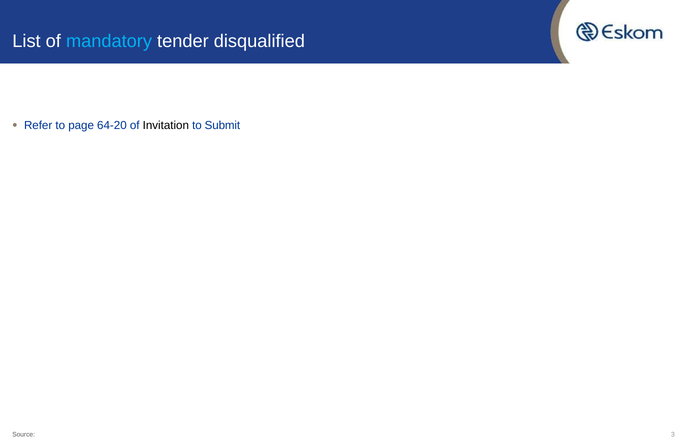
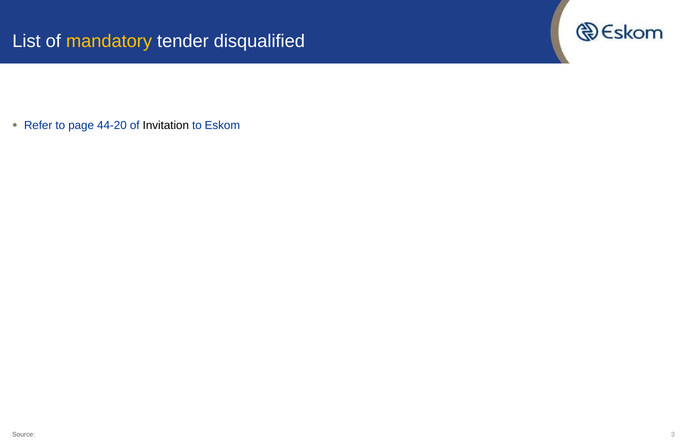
mandatory colour: light blue -> yellow
64-20: 64-20 -> 44-20
Submit: Submit -> Eskom
